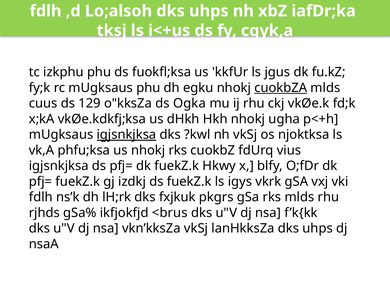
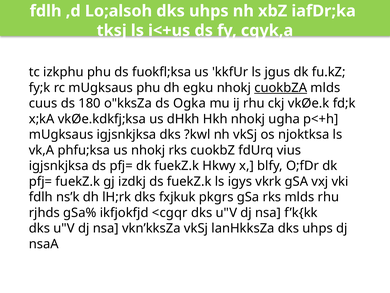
129: 129 -> 180
igjsnkjksa at (126, 134) underline: present -> none
<brus: <brus -> <cgqr
